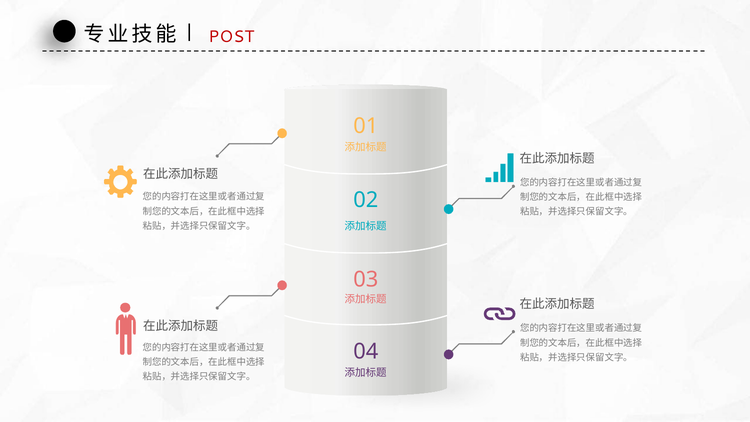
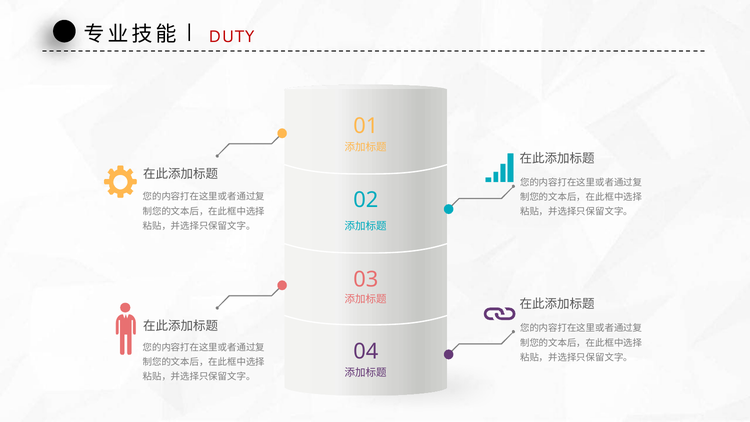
POST: POST -> DUTY
